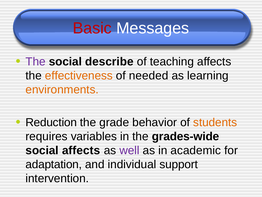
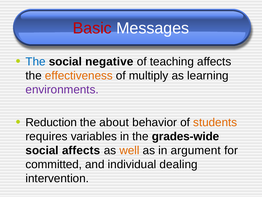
The at (36, 62) colour: purple -> blue
describe: describe -> negative
needed: needed -> multiply
environments colour: orange -> purple
grade: grade -> about
well colour: purple -> orange
academic: academic -> argument
adaptation: adaptation -> committed
support: support -> dealing
